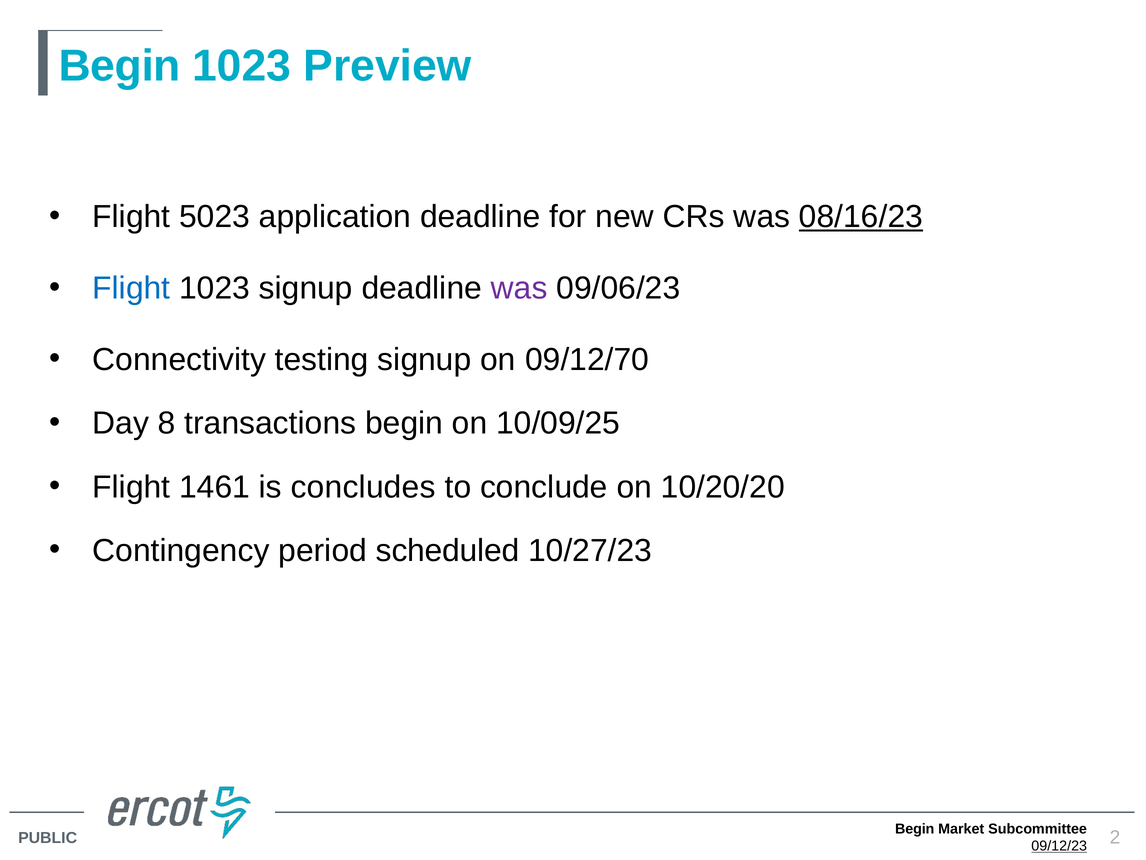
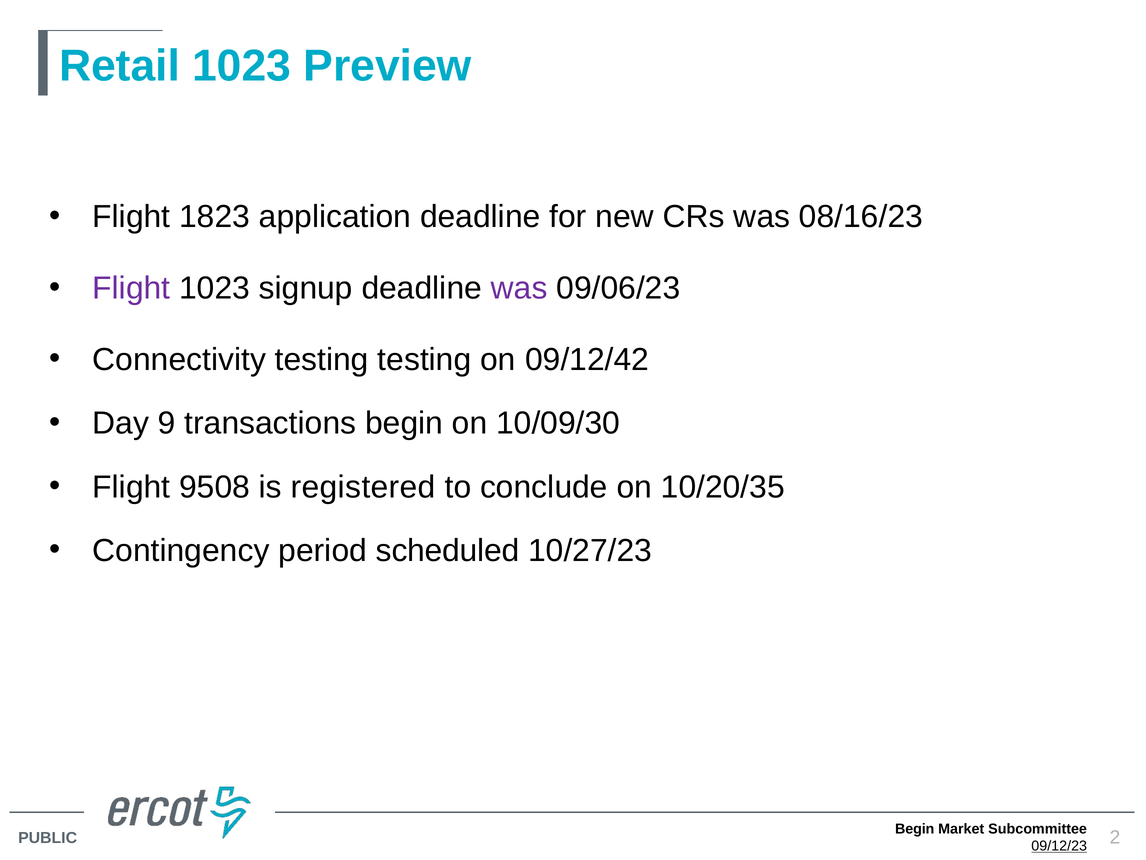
Begin at (120, 66): Begin -> Retail
5023: 5023 -> 1823
08/16/23 underline: present -> none
Flight at (131, 288) colour: blue -> purple
testing signup: signup -> testing
09/12/70: 09/12/70 -> 09/12/42
8: 8 -> 9
10/09/25: 10/09/25 -> 10/09/30
1461: 1461 -> 9508
concludes: concludes -> registered
10/20/20: 10/20/20 -> 10/20/35
